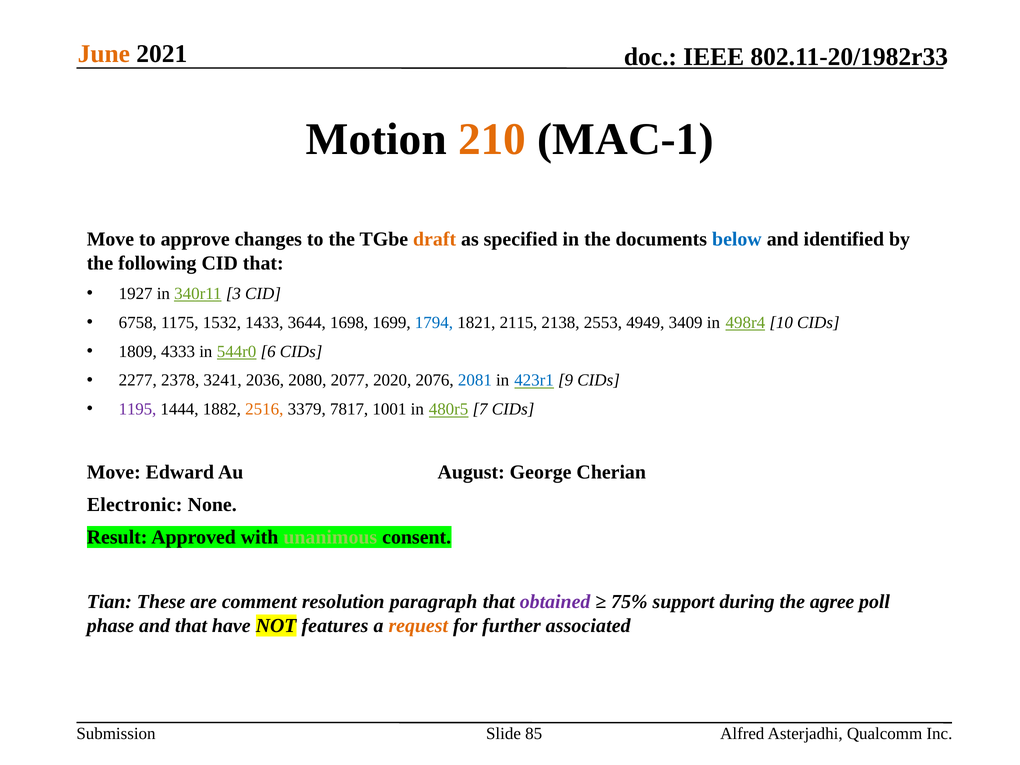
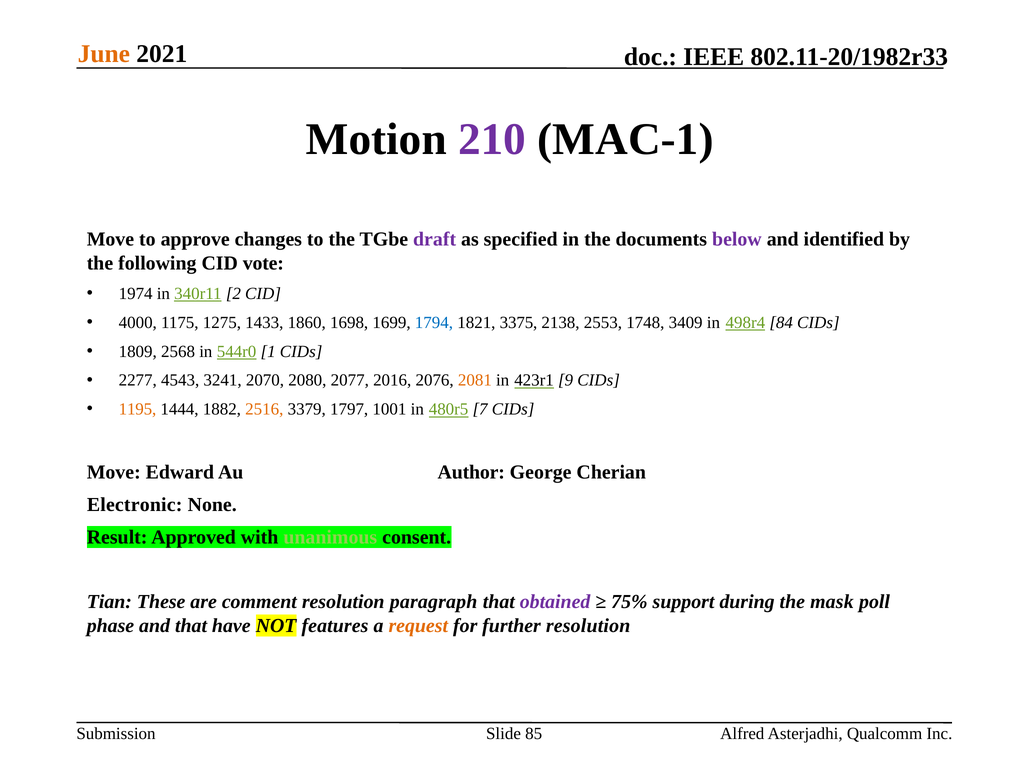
210 colour: orange -> purple
draft colour: orange -> purple
below colour: blue -> purple
CID that: that -> vote
1927: 1927 -> 1974
3: 3 -> 2
6758: 6758 -> 4000
1532: 1532 -> 1275
3644: 3644 -> 1860
2115: 2115 -> 3375
4949: 4949 -> 1748
10: 10 -> 84
4333: 4333 -> 2568
6: 6 -> 1
2378: 2378 -> 4543
2036: 2036 -> 2070
2020: 2020 -> 2016
2081 colour: blue -> orange
423r1 colour: blue -> black
1195 colour: purple -> orange
7817: 7817 -> 1797
August: August -> Author
agree: agree -> mask
further associated: associated -> resolution
